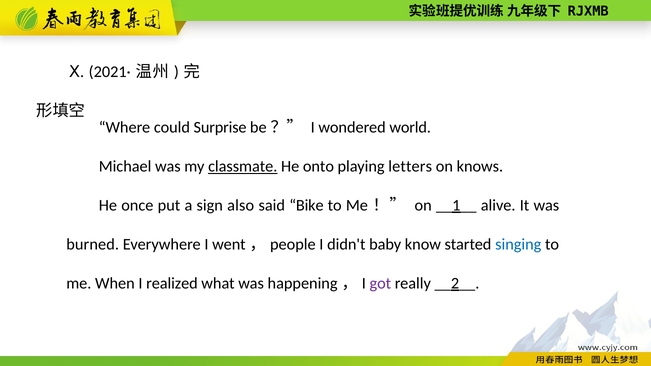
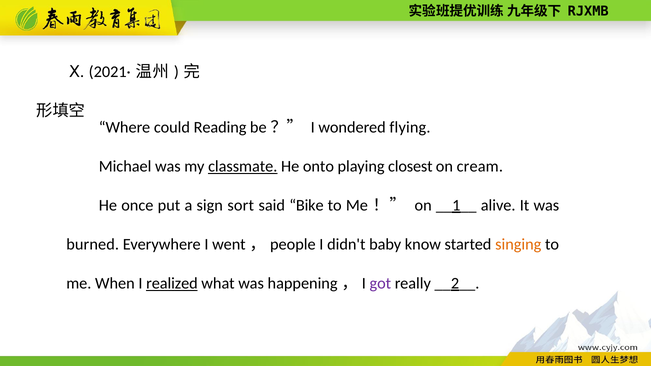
Surprise: Surprise -> Reading
world: world -> flying
letters: letters -> closest
knows: knows -> cream
also: also -> sort
singing colour: blue -> orange
realized underline: none -> present
